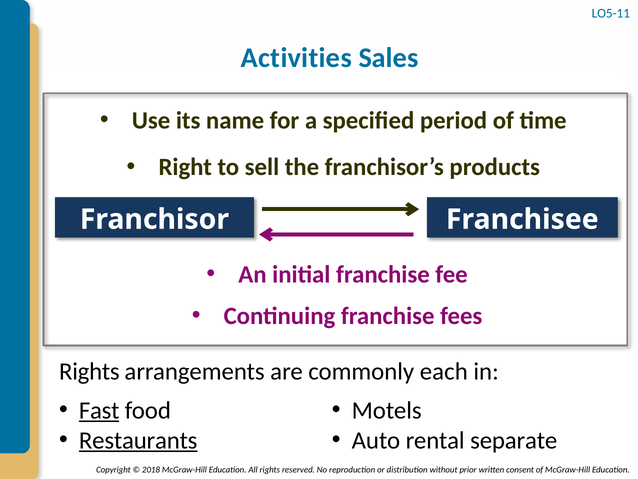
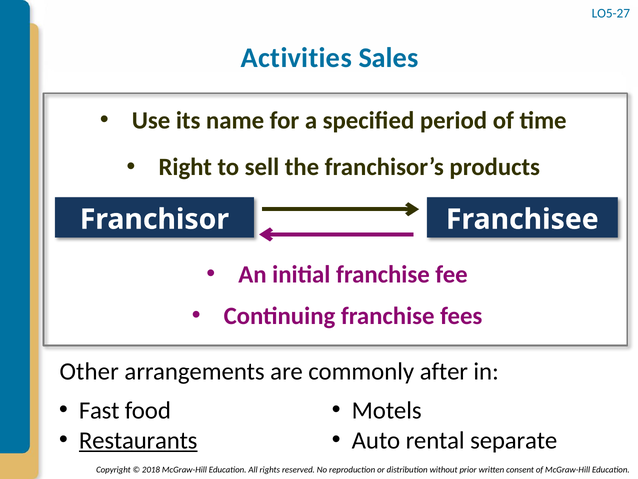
LO5-11: LO5-11 -> LO5-27
Rights at (89, 371): Rights -> Other
each: each -> after
Fast underline: present -> none
